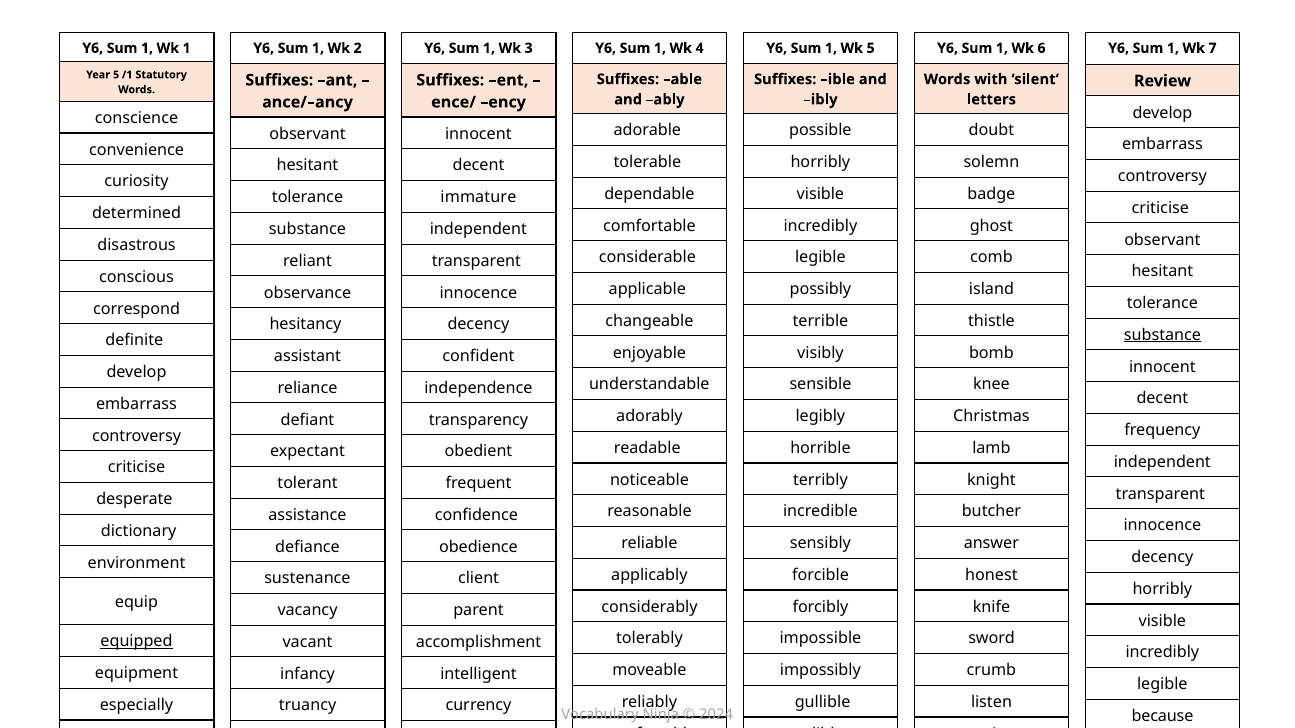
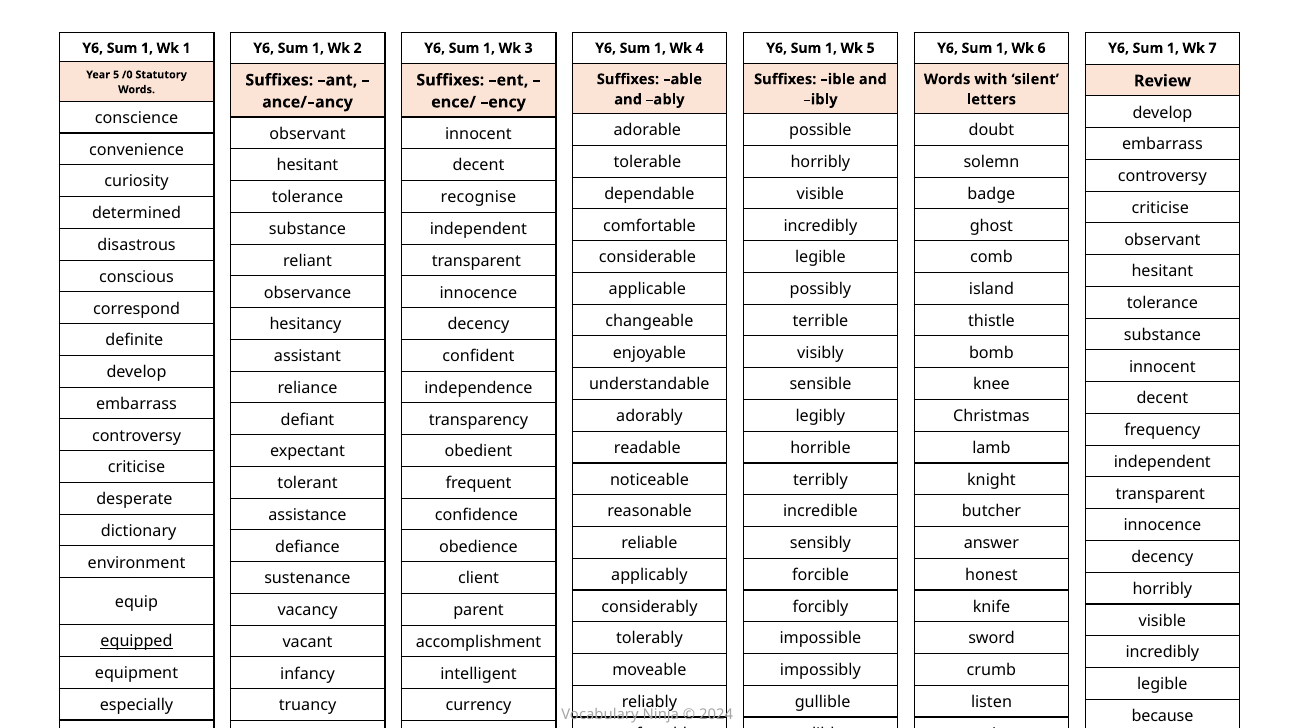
/1: /1 -> /0
immature: immature -> recognise
substance at (1162, 335) underline: present -> none
